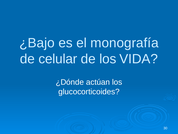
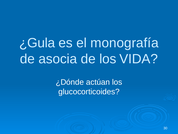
¿Bajo: ¿Bajo -> ¿Gula
celular: celular -> asocia
